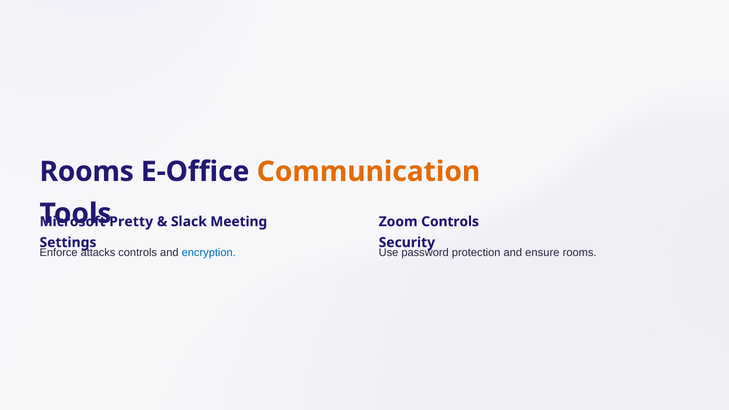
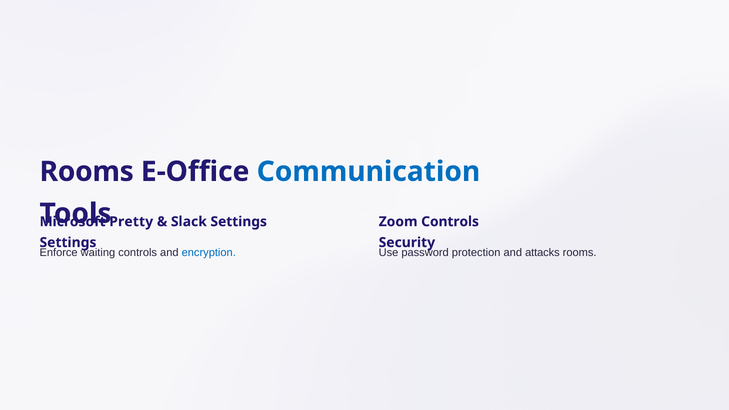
Communication colour: orange -> blue
Slack Meeting: Meeting -> Settings
attacks: attacks -> waiting
ensure: ensure -> attacks
